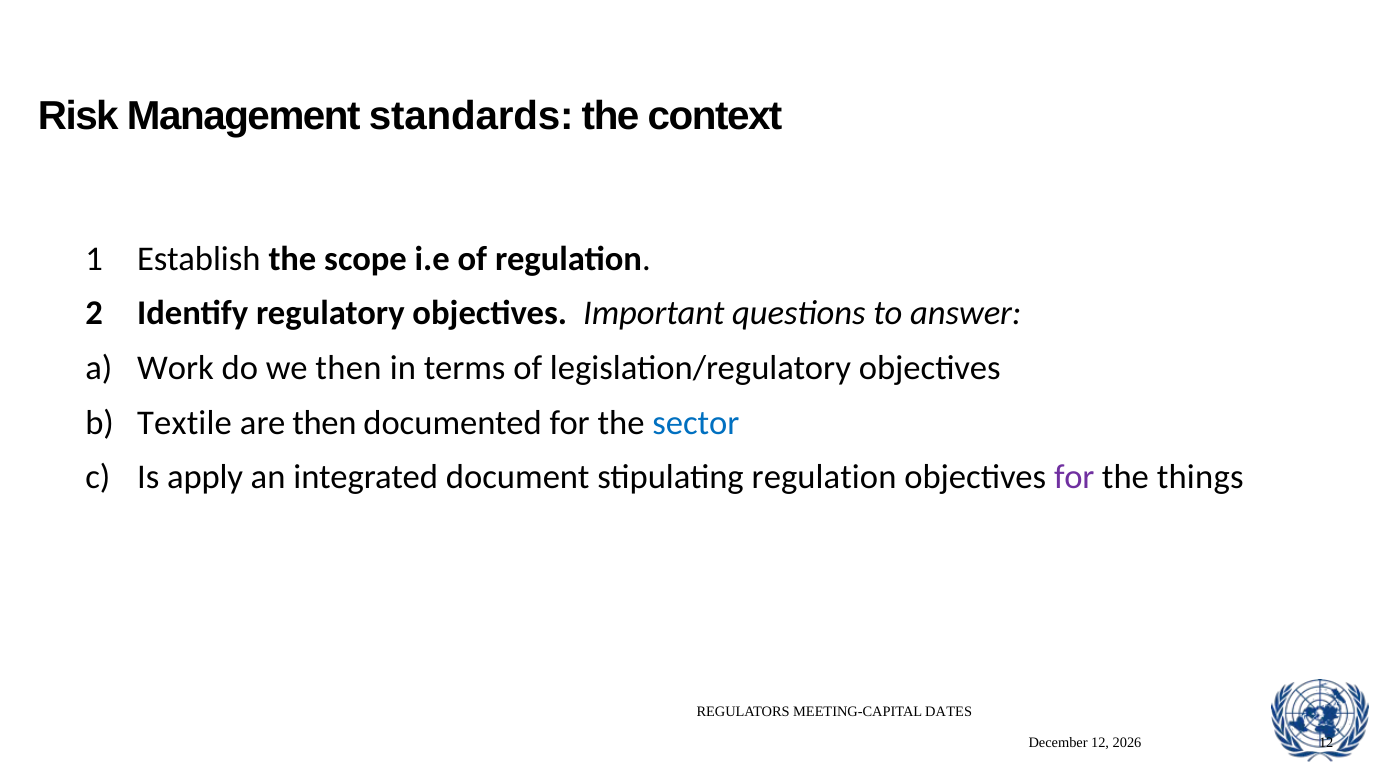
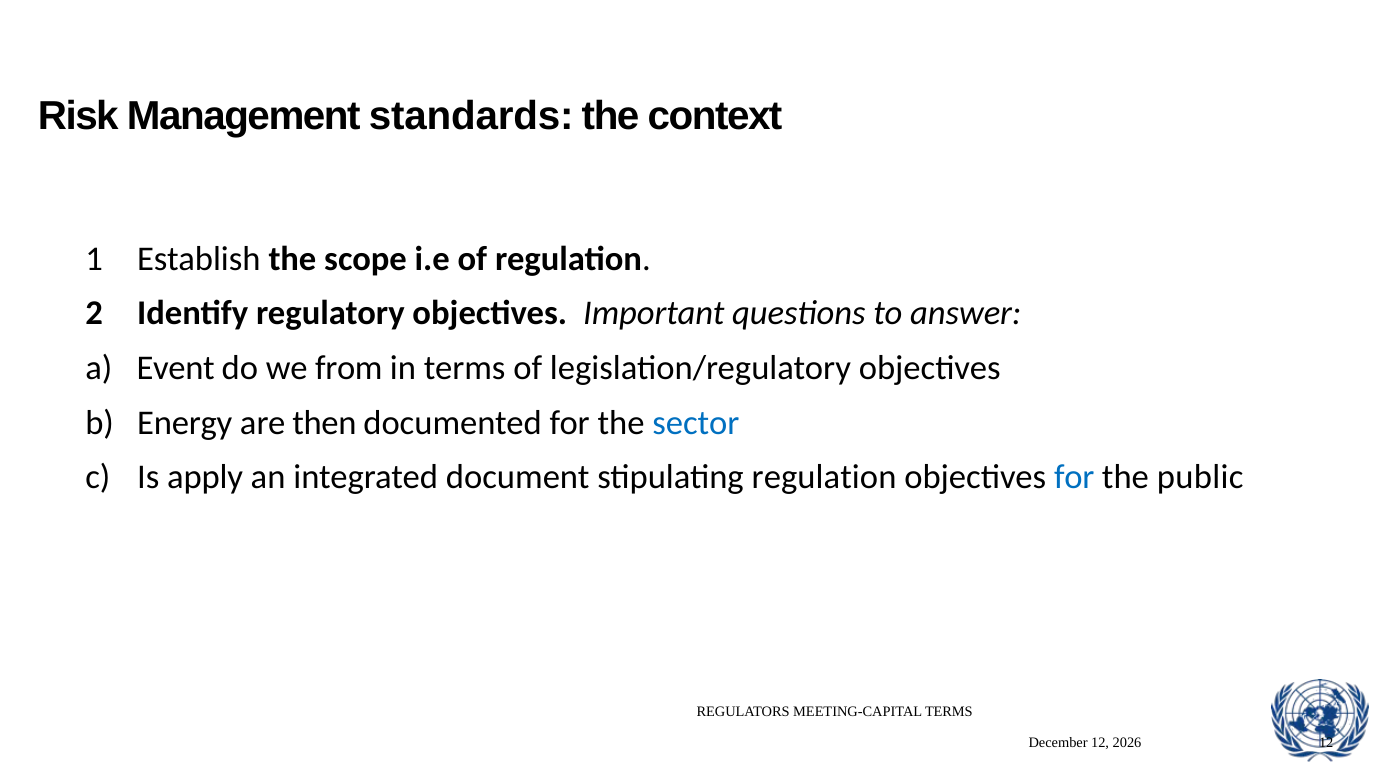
Work: Work -> Event
we then: then -> from
Textile: Textile -> Energy
for at (1074, 477) colour: purple -> blue
things: things -> public
MEETING-CAPITAL DATES: DATES -> TERMS
